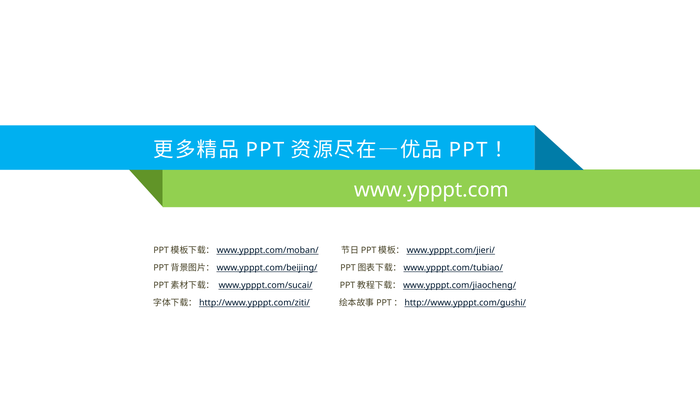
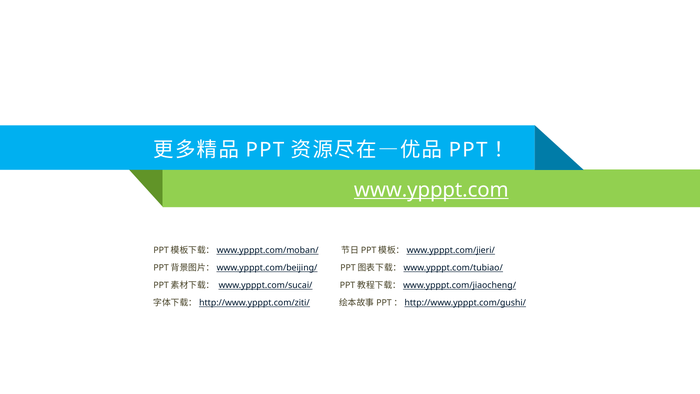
www.ypppt.com underline: none -> present
